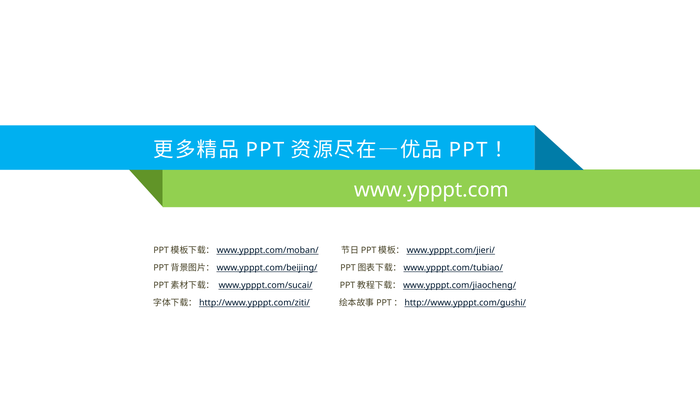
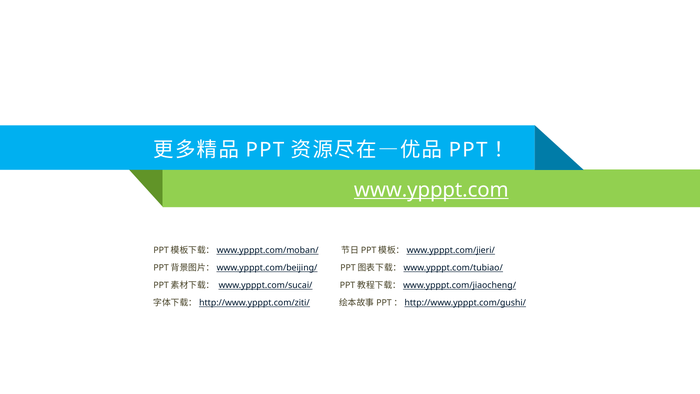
www.ypppt.com underline: none -> present
